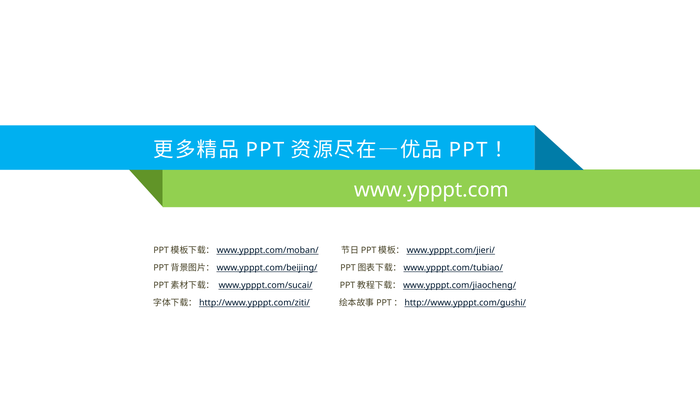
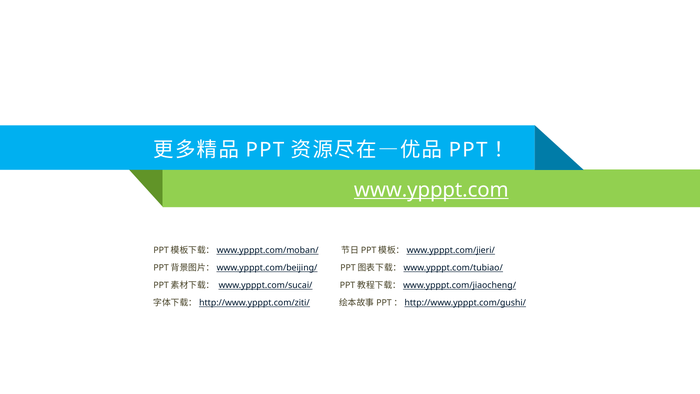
www.ypppt.com underline: none -> present
